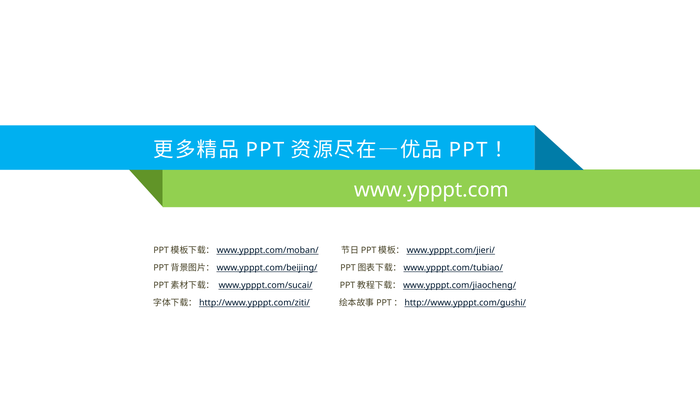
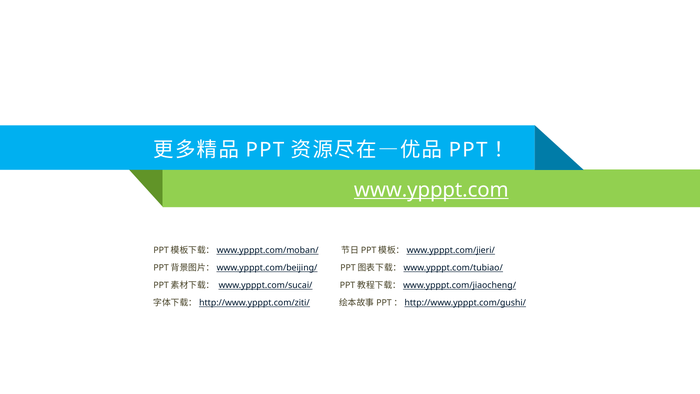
www.ypppt.com underline: none -> present
